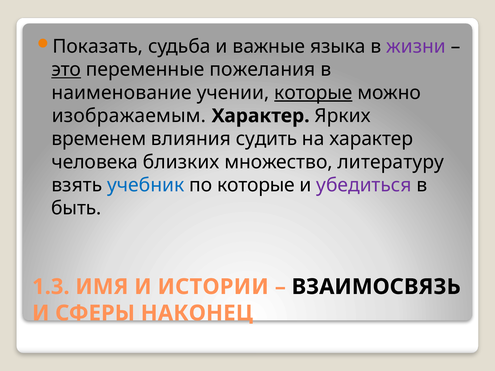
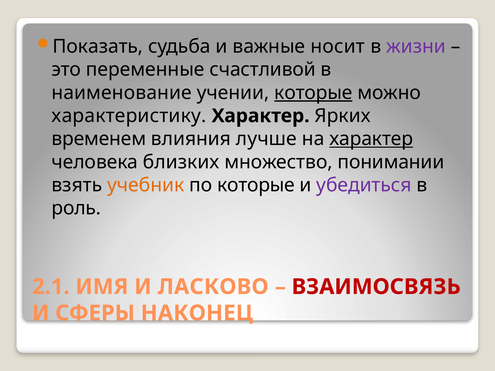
языка: языка -> носит
это underline: present -> none
пожелания: пожелания -> счастливой
изображаемым: изображаемым -> характеристику
судить: судить -> лучше
характер at (371, 139) underline: none -> present
литературу: литературу -> понимании
учебник colour: blue -> orange
быть: быть -> роль
1.3: 1.3 -> 2.1
ИСТОРИИ: ИСТОРИИ -> ЛАСКОВО
ВЗАИМОСВЯЗЬ colour: black -> red
